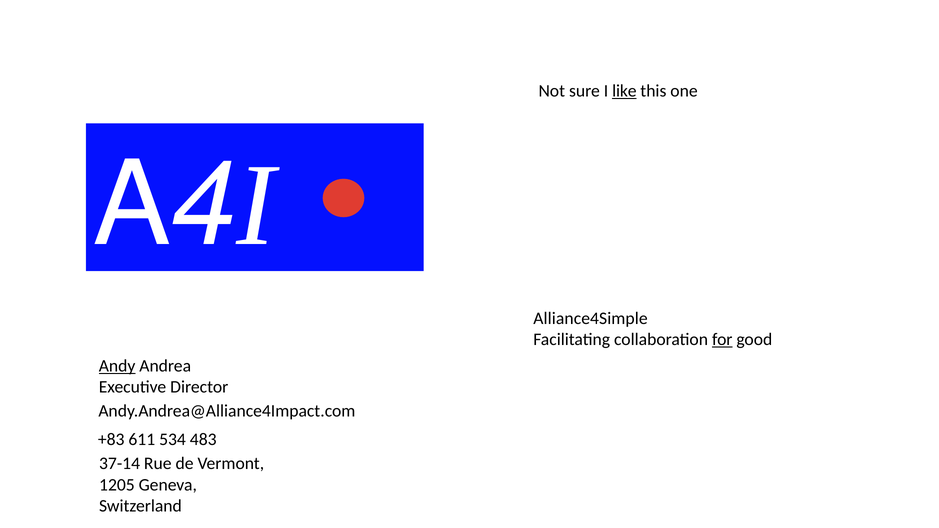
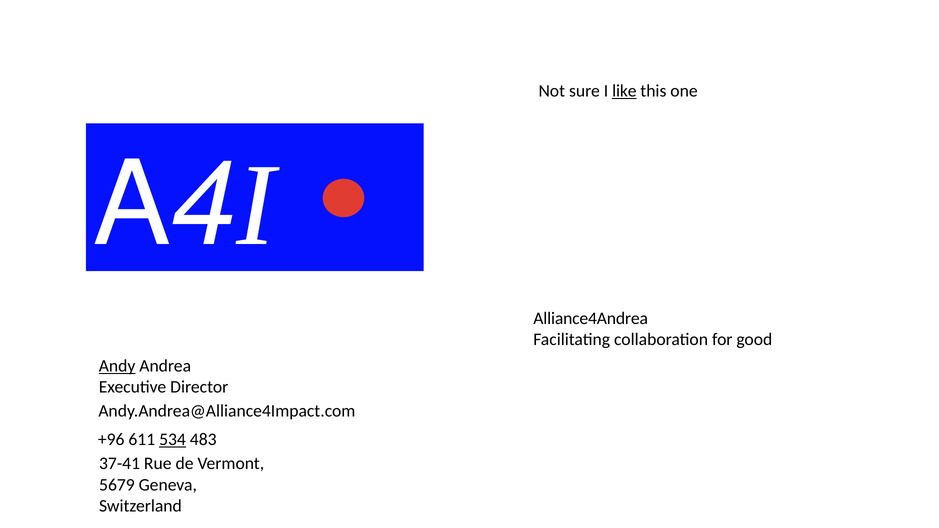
Alliance4Simple: Alliance4Simple -> Alliance4Andrea
for underline: present -> none
+83: +83 -> +96
534 underline: none -> present
37-14: 37-14 -> 37-41
1205: 1205 -> 5679
